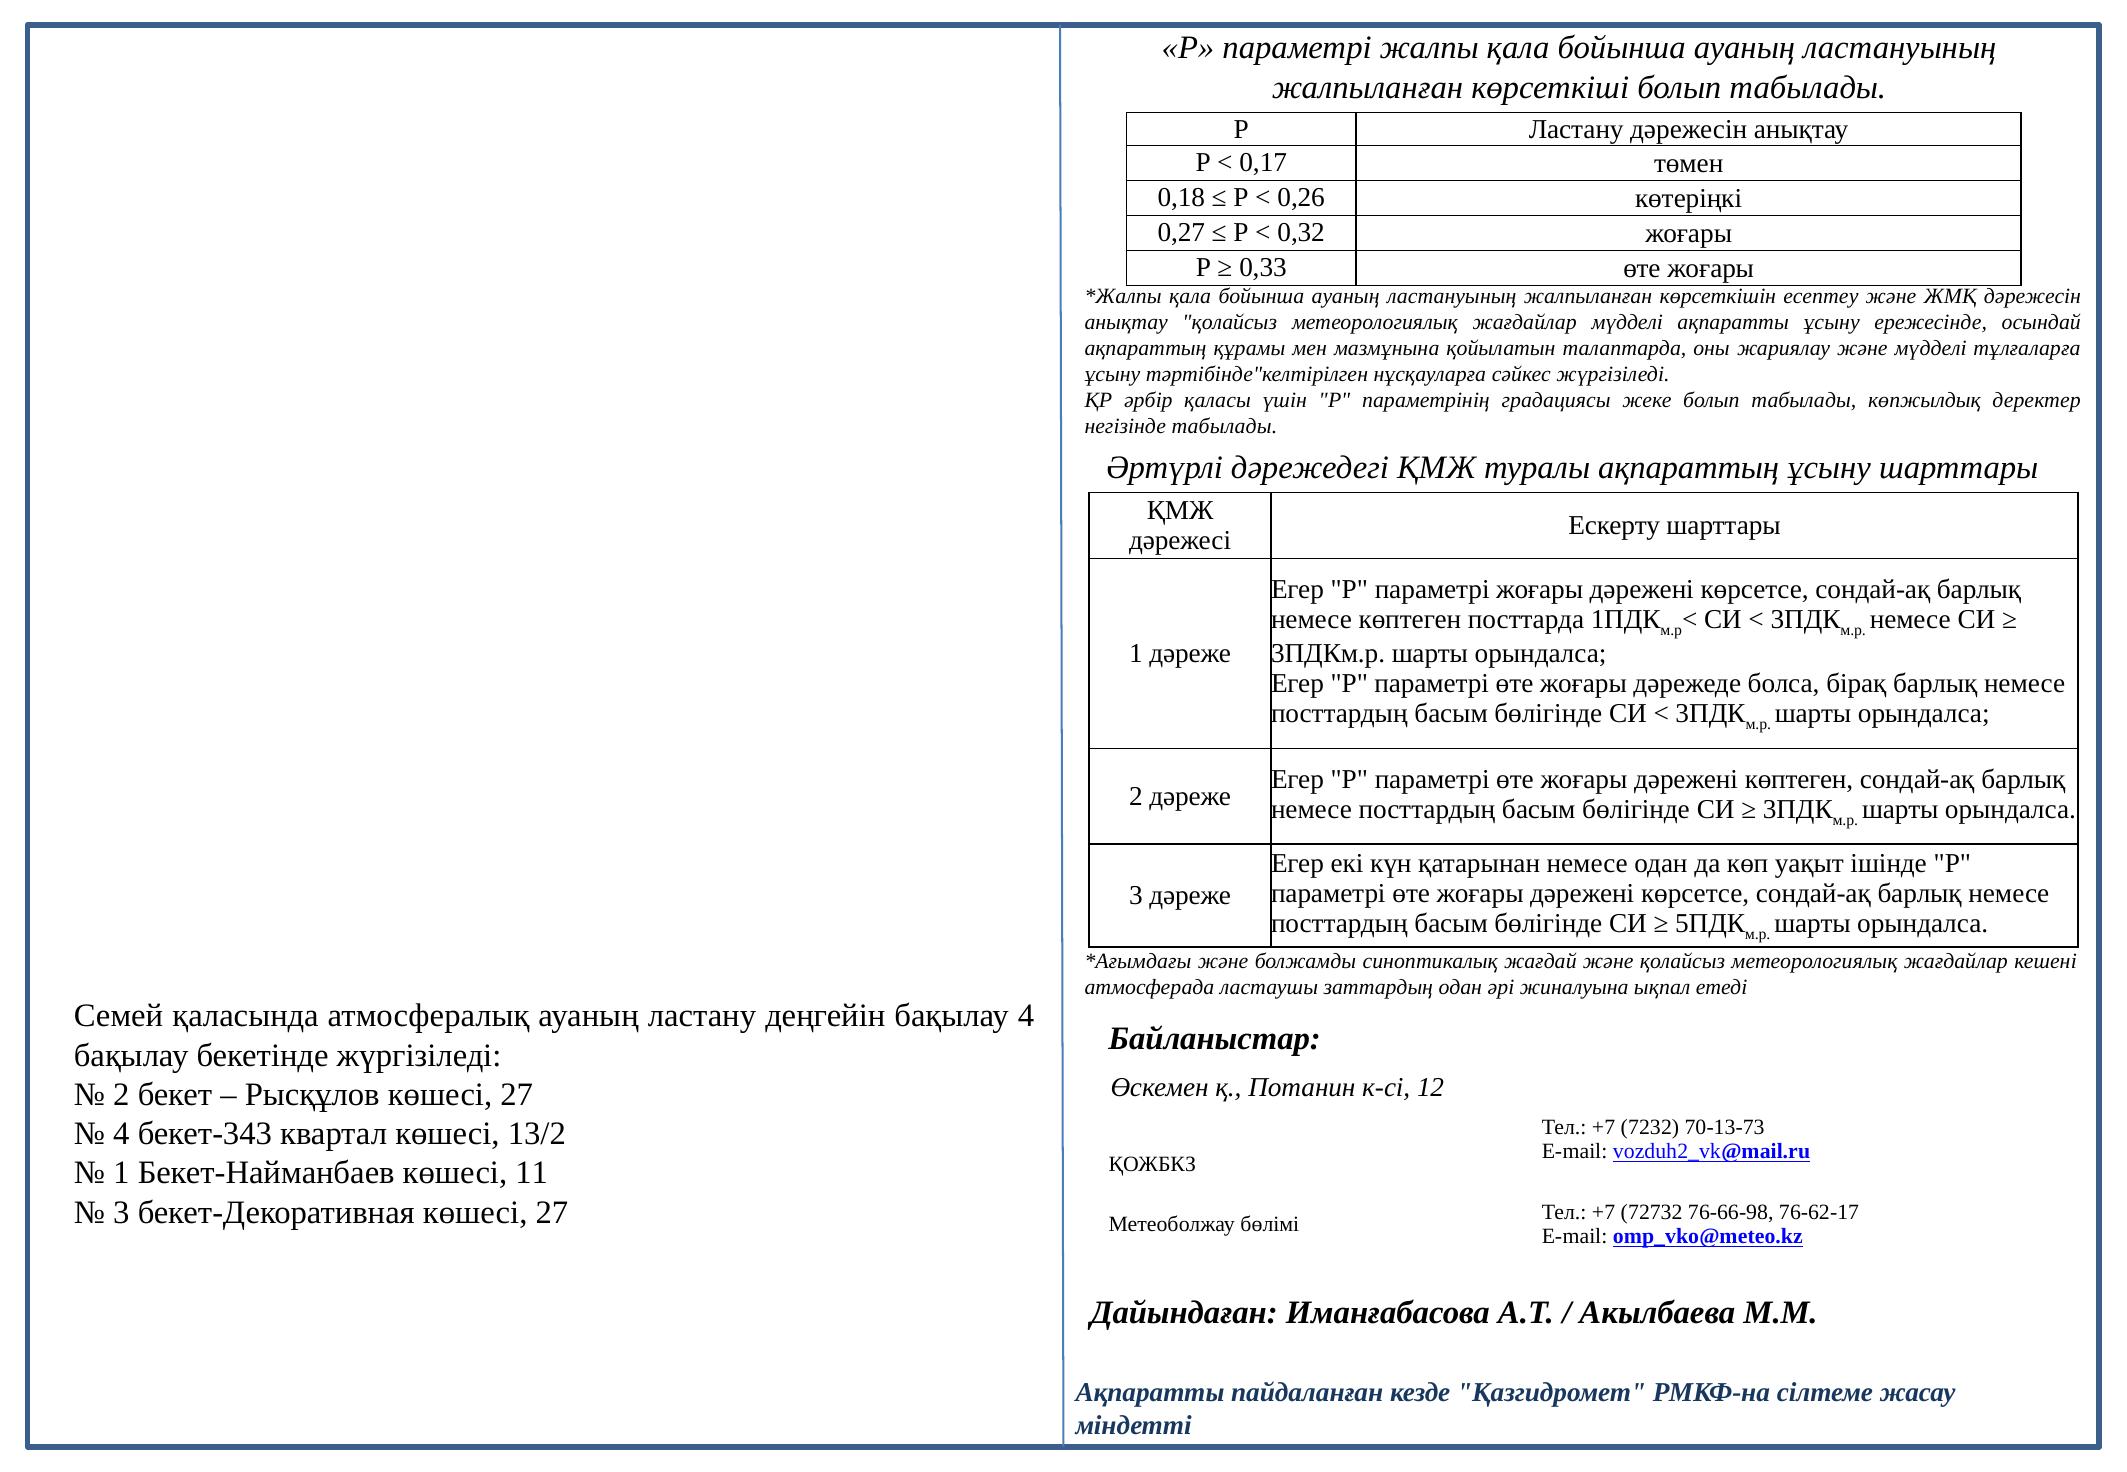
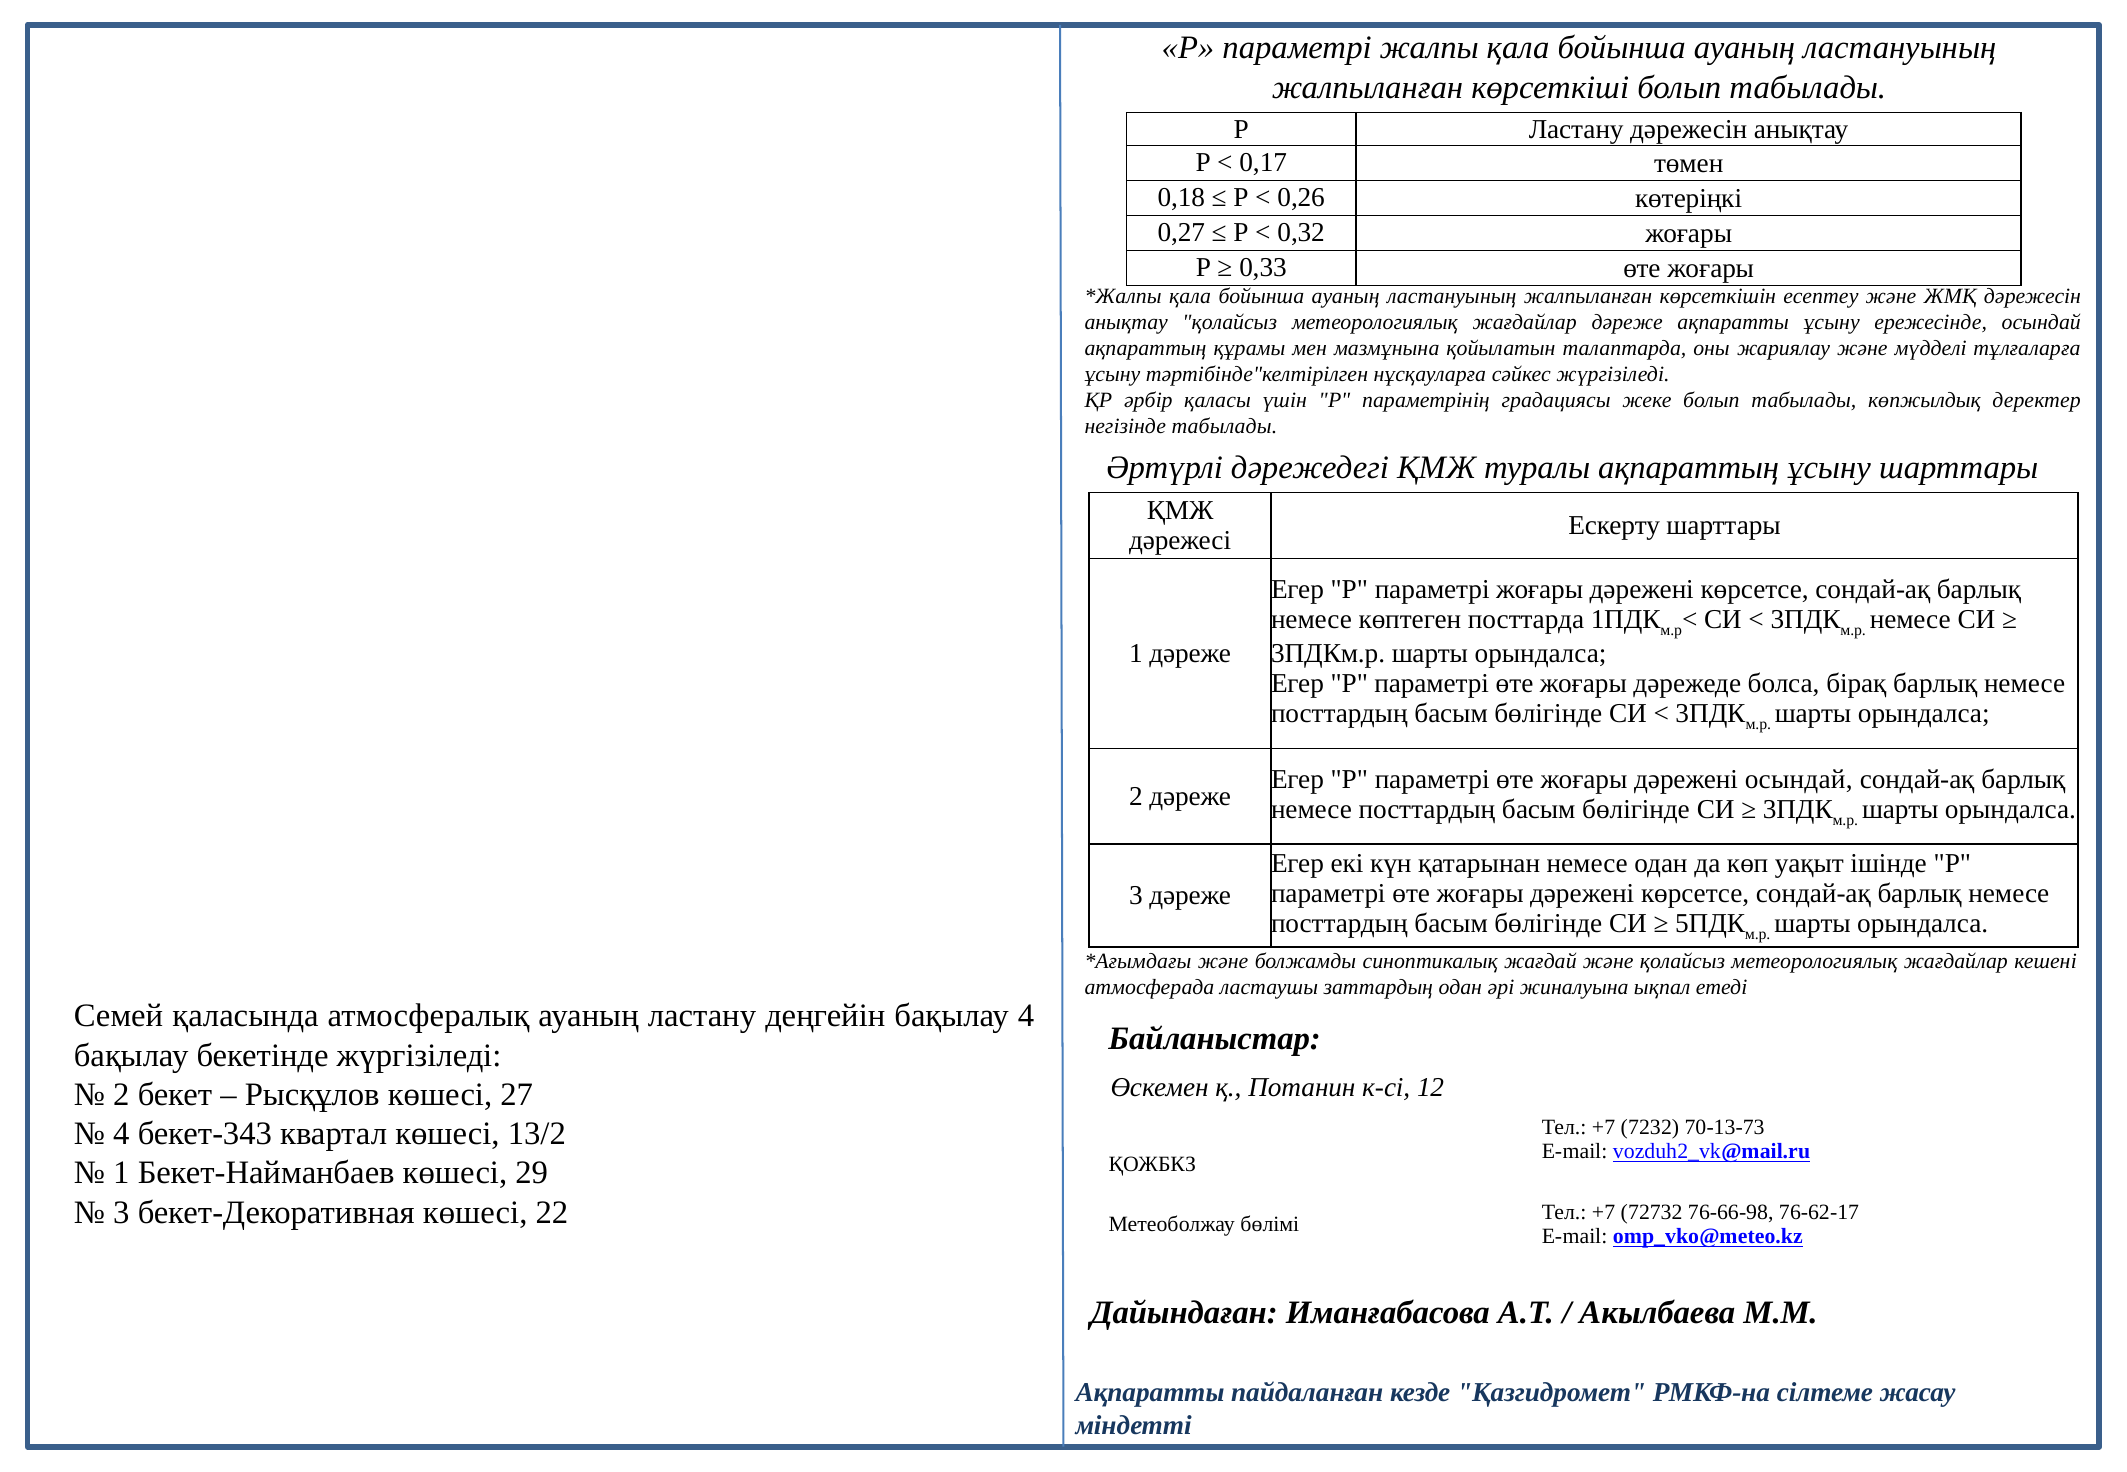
жағдайлар мүдделі: мүдделі -> дәреже
дәрежені көптеген: көптеген -> осындай
11: 11 -> 29
бекет-Декоративная көшесі 27: 27 -> 22
